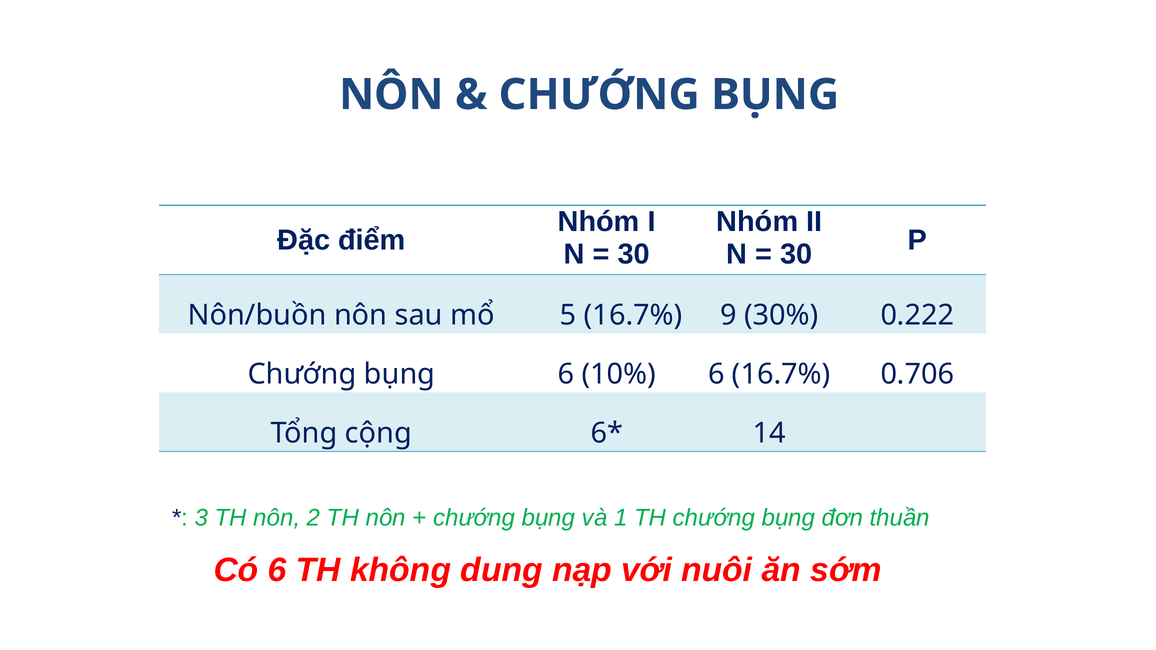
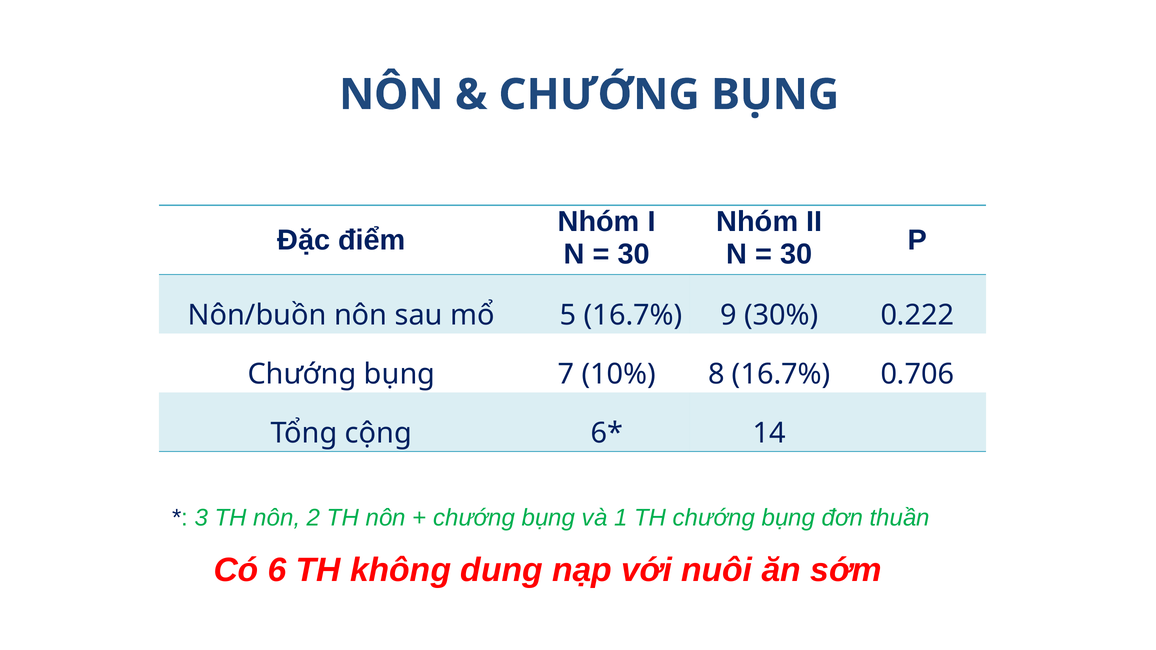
6 at (566, 375): 6 -> 7
10% 6: 6 -> 8
